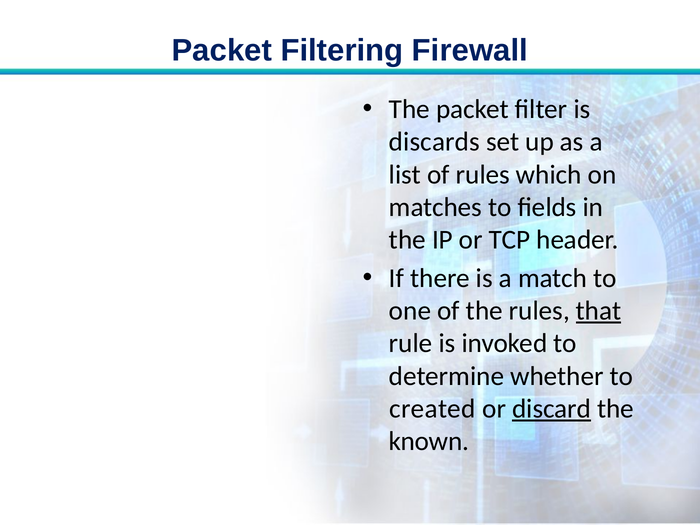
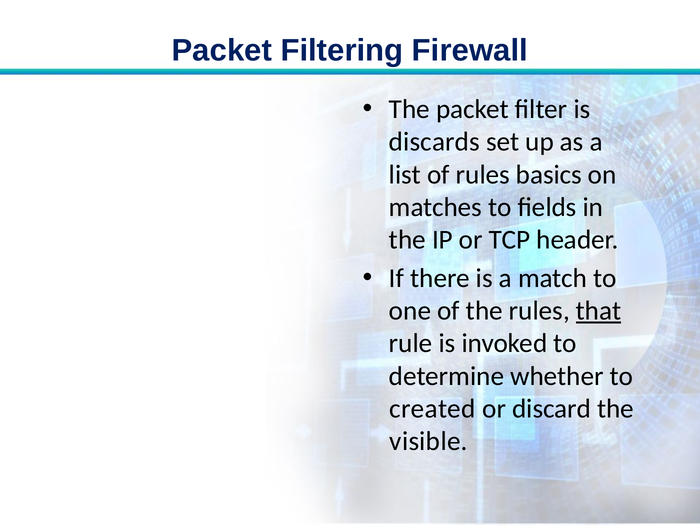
which: which -> basics
discard underline: present -> none
known: known -> visible
